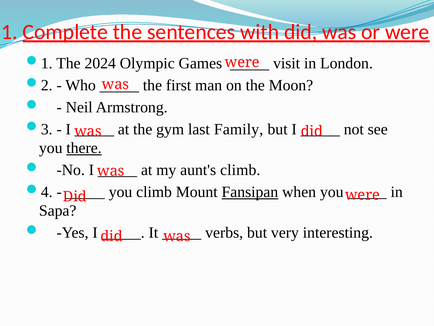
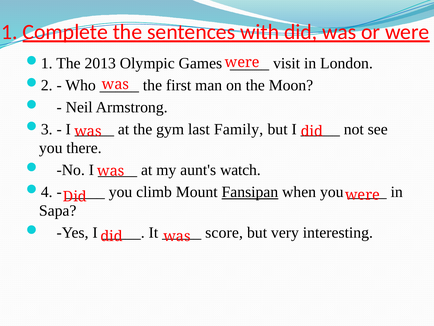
2024: 2024 -> 2013
there underline: present -> none
aunt's climb: climb -> watch
verbs: verbs -> score
